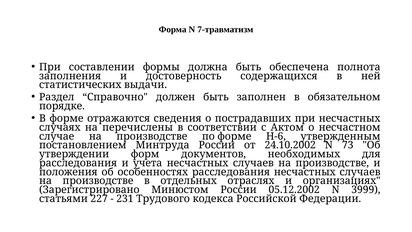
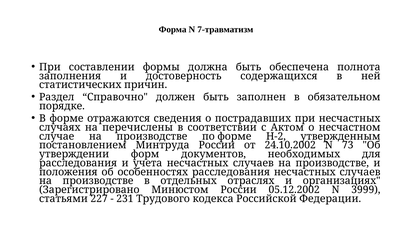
выдачи: выдачи -> причин
Н-6: Н-6 -> Н-2
